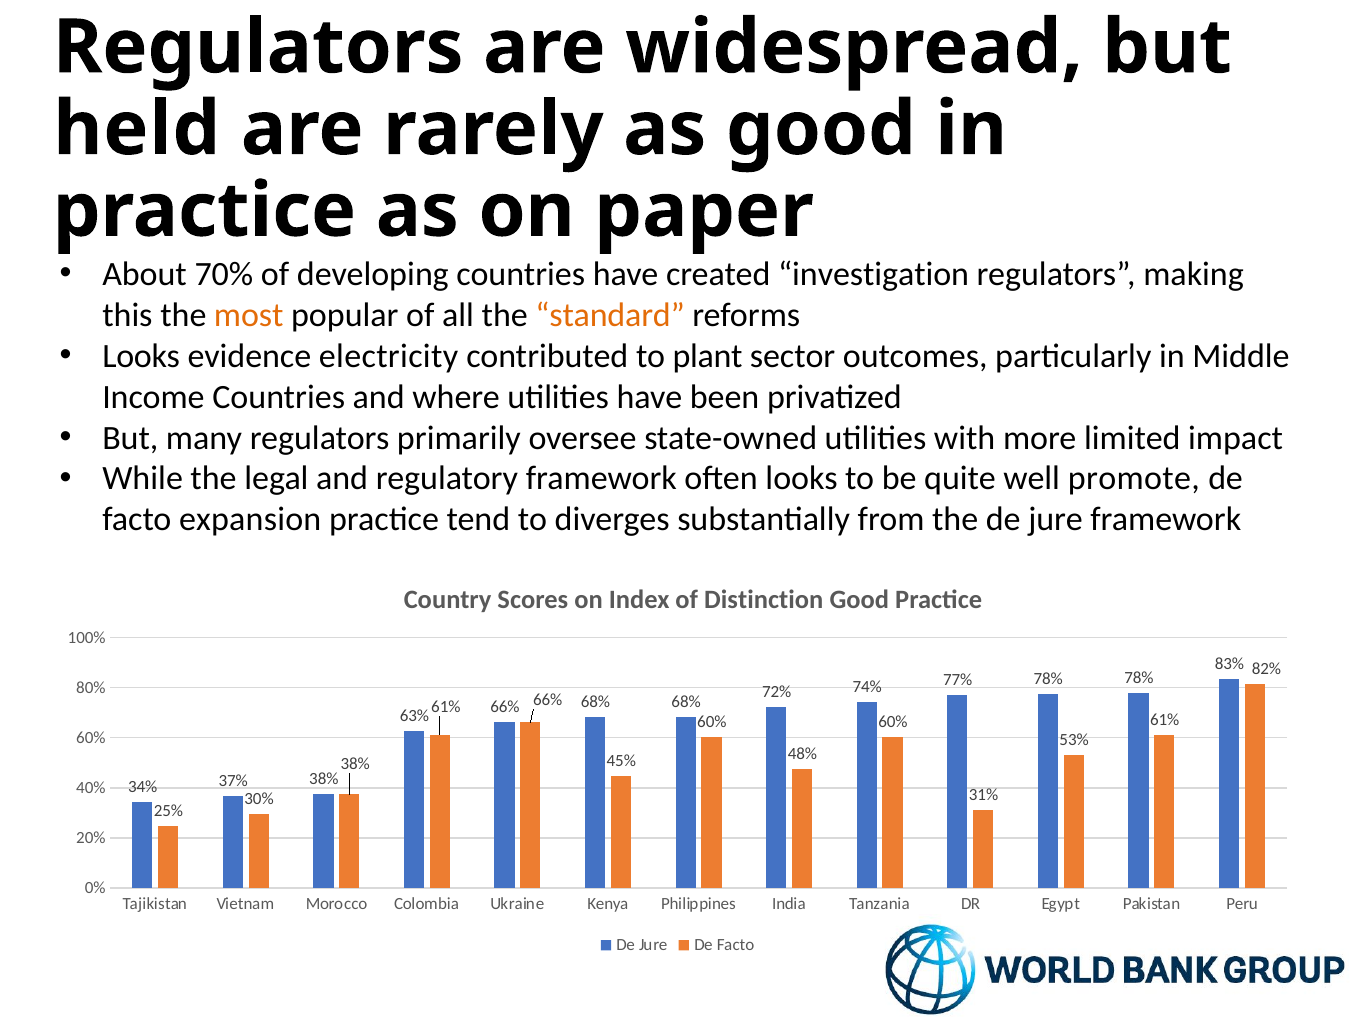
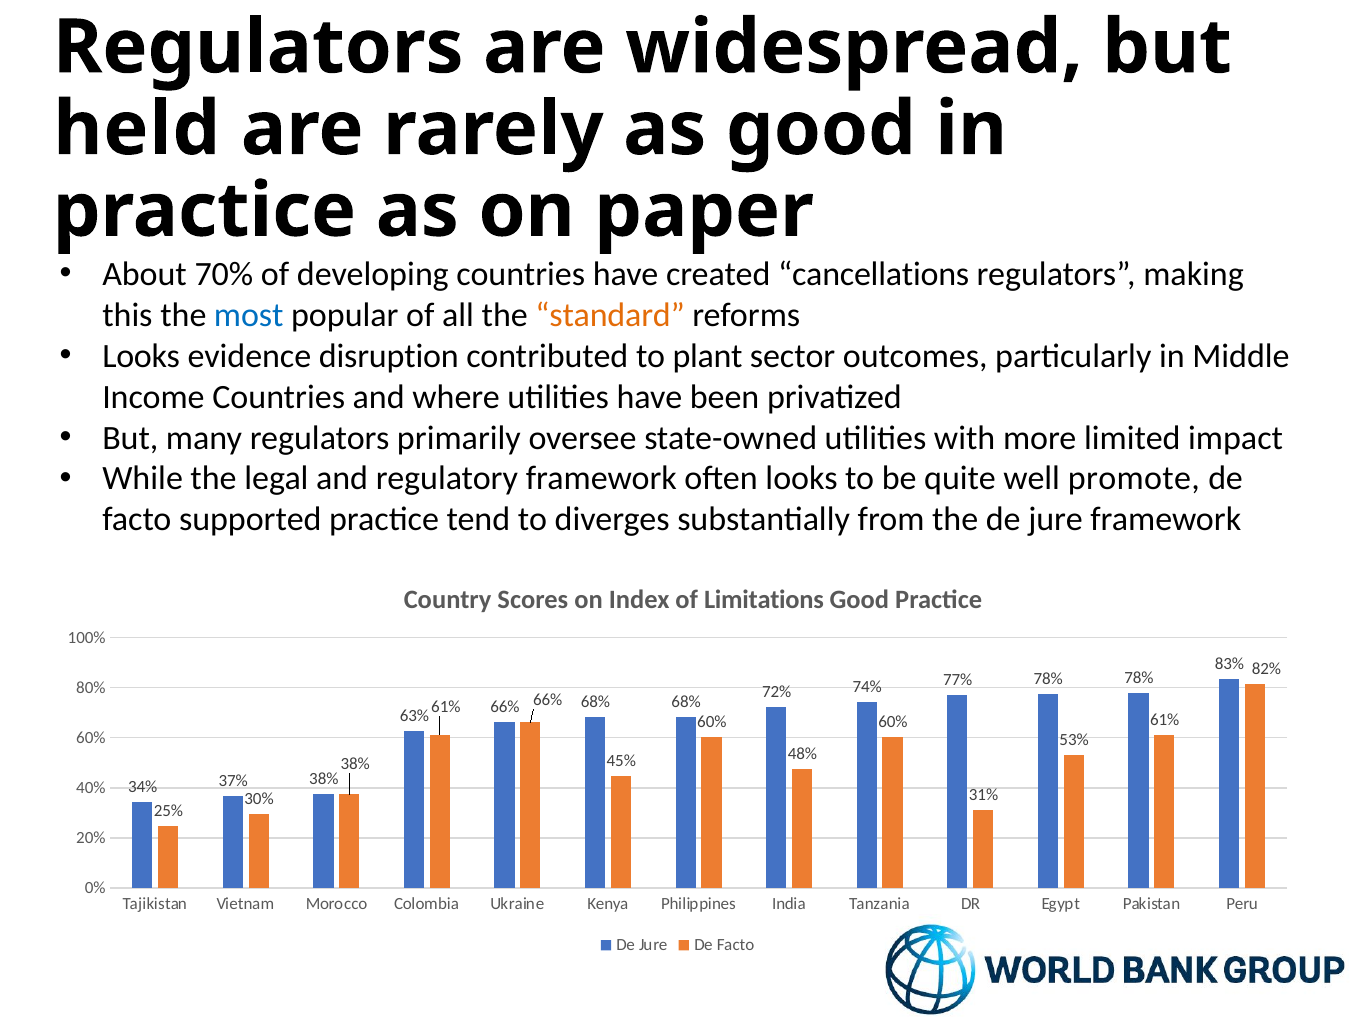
investigation: investigation -> cancellations
most colour: orange -> blue
electricity: electricity -> disruption
expansion: expansion -> supported
Distinction: Distinction -> Limitations
